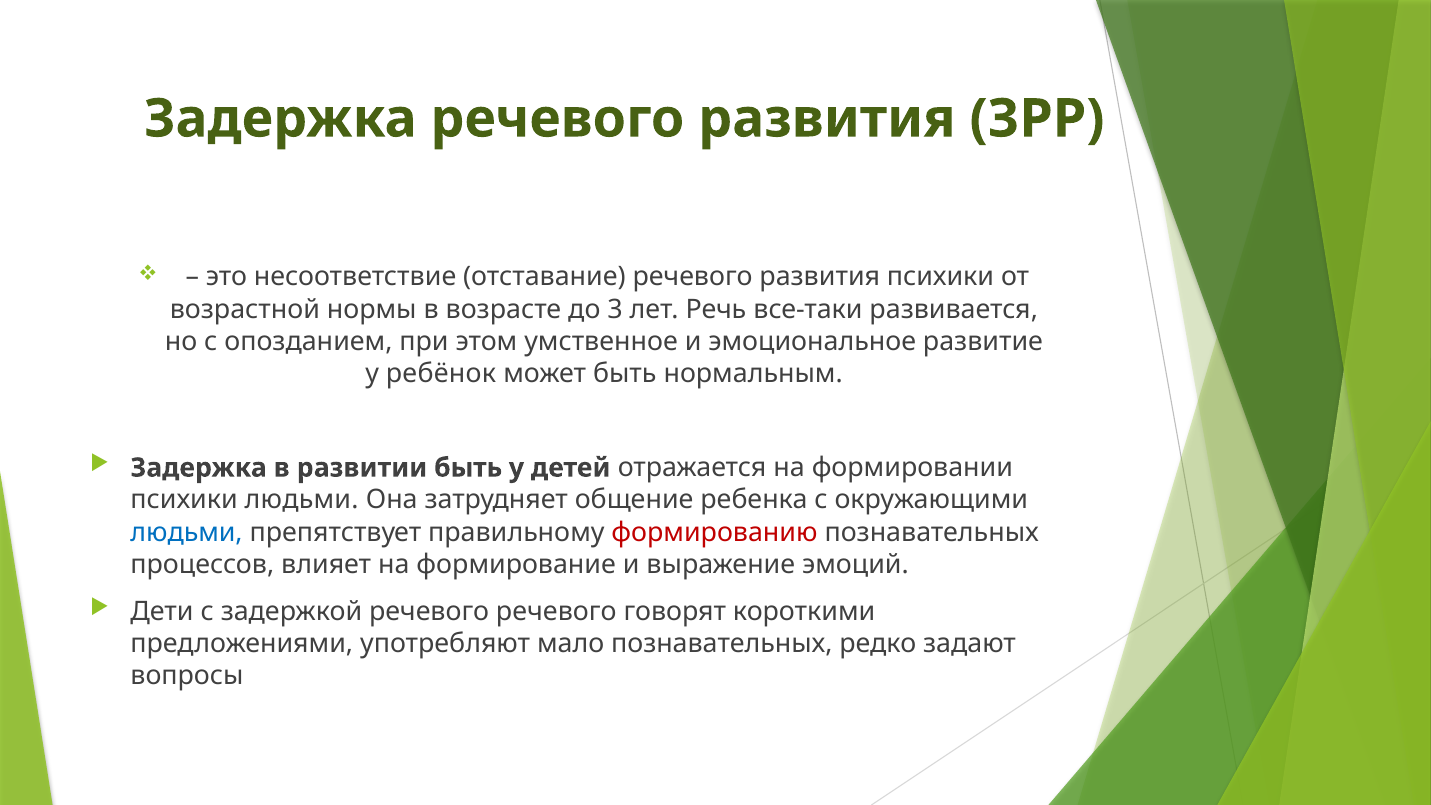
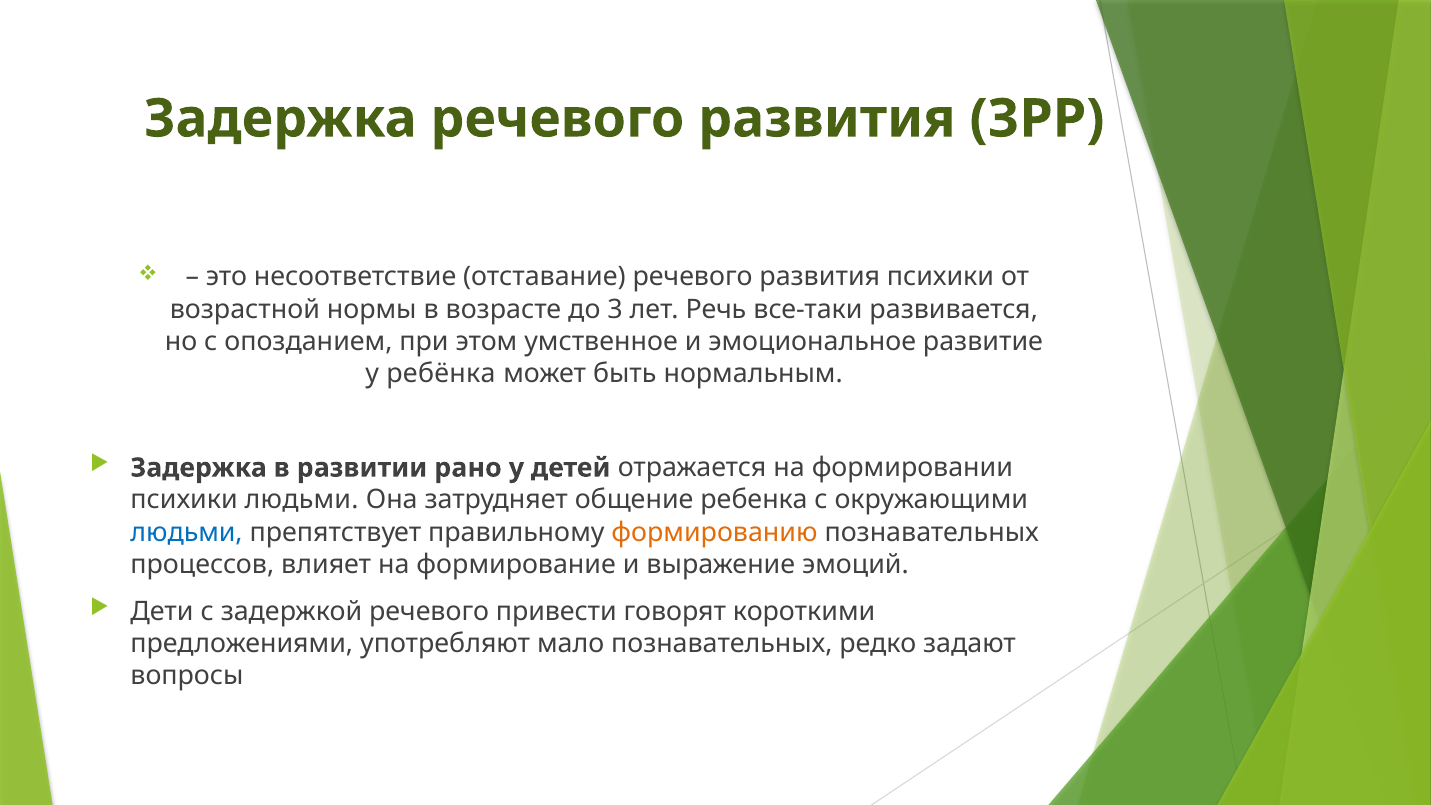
ребёнок: ребёнок -> ребёнка
развитии быть: быть -> рано
формированию colour: red -> orange
речевого речевого: речевого -> привести
